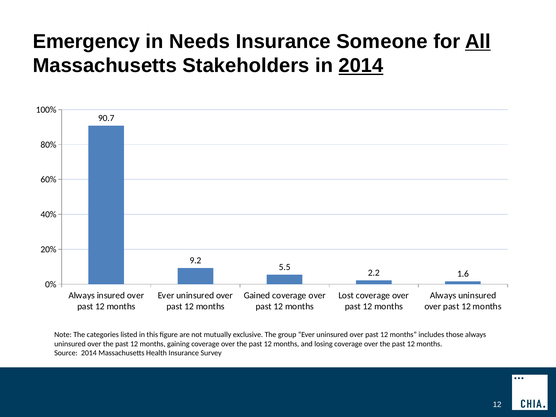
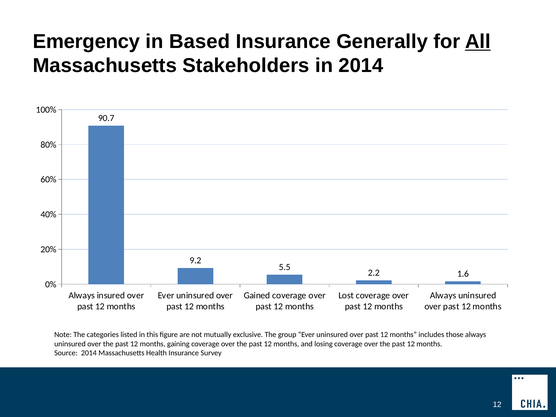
Needs: Needs -> Based
Someone: Someone -> Generally
2014 at (361, 66) underline: present -> none
